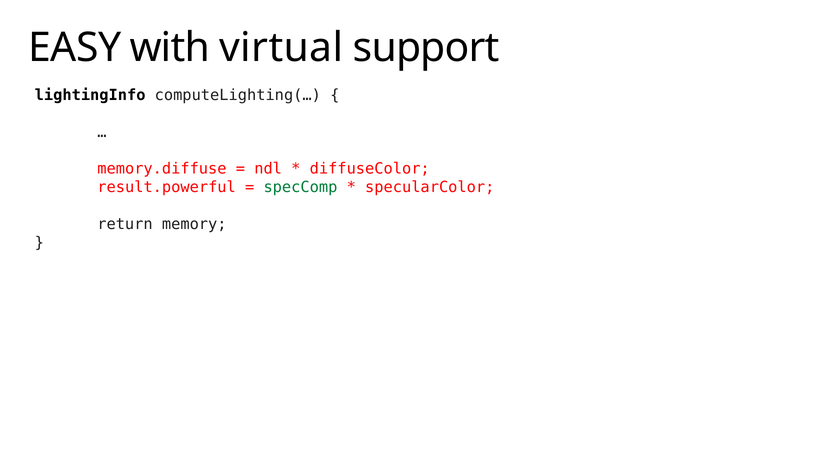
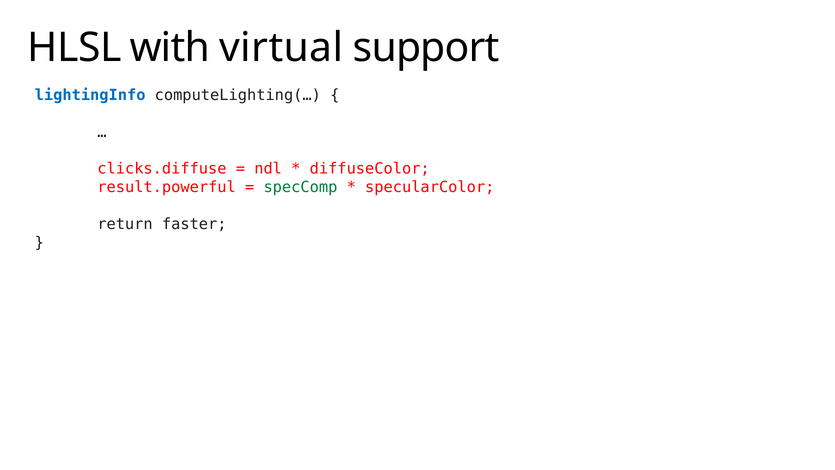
EASY: EASY -> HLSL
lightingInfo colour: black -> blue
memory.diffuse: memory.diffuse -> clicks.diffuse
memory: memory -> faster
